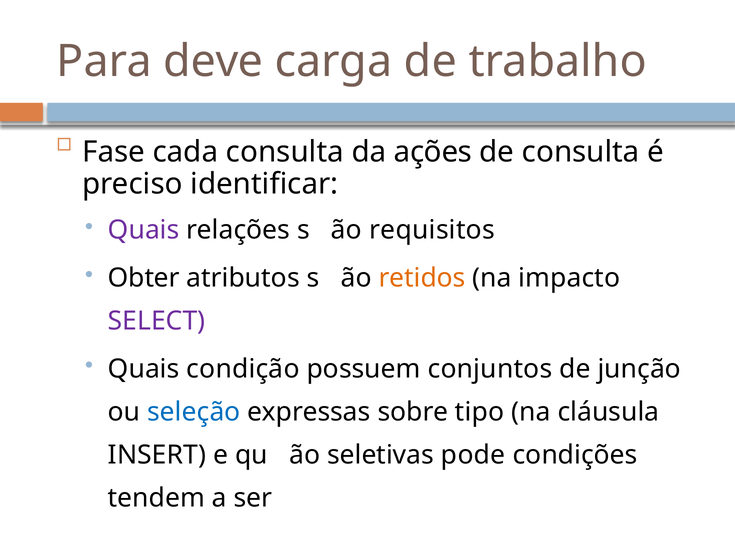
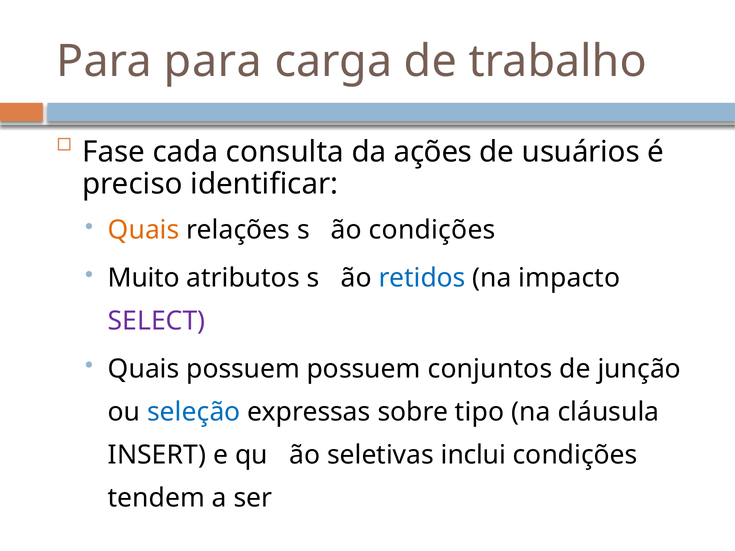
Para deve: deve -> para
de consulta: consulta -> usuários
Quais at (144, 230) colour: purple -> orange
requisitos at (432, 230): requisitos -> condições
Obter: Obter -> Muito
retidos colour: orange -> blue
Quais condição: condição -> possuem
pode: pode -> inclui
